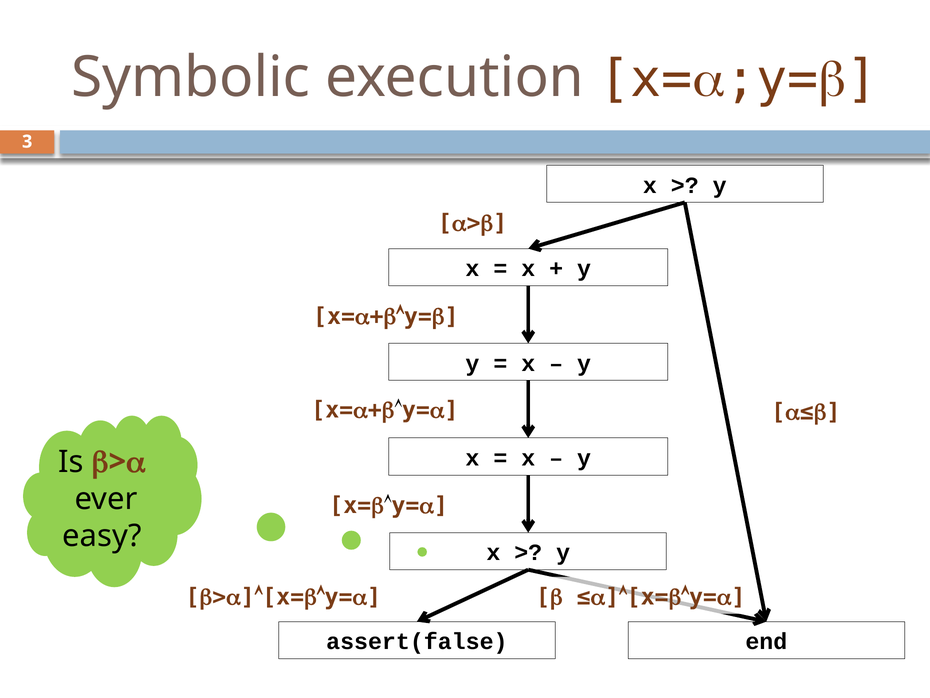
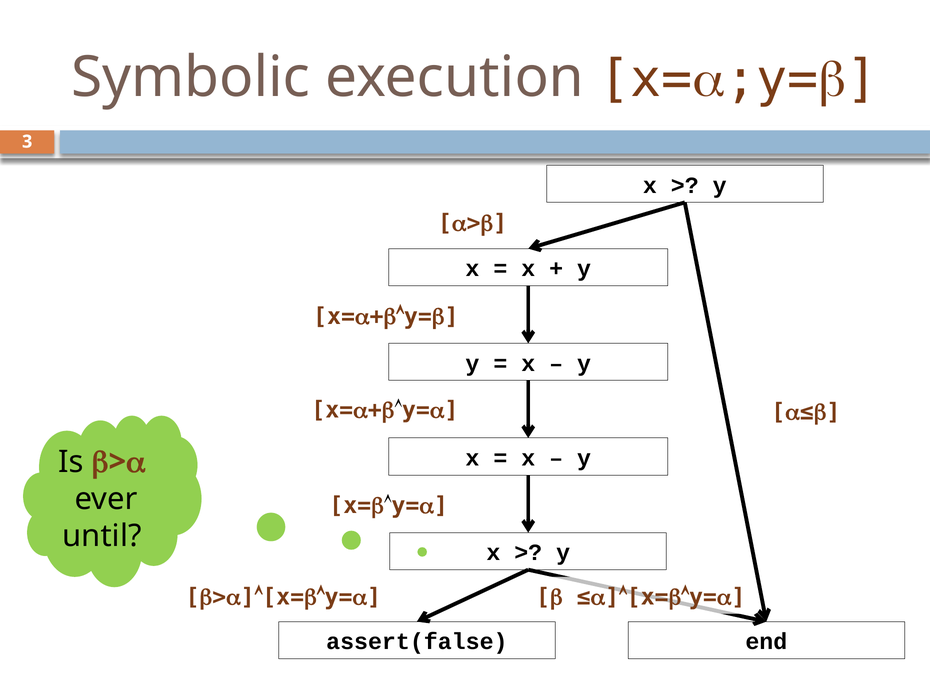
easy: easy -> until
